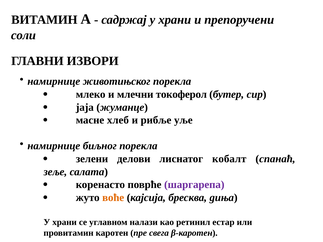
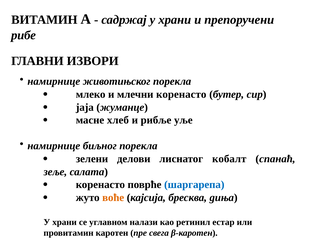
соли: соли -> рибе
млечни токоферол: токоферол -> коренасто
шаргарепа colour: purple -> blue
